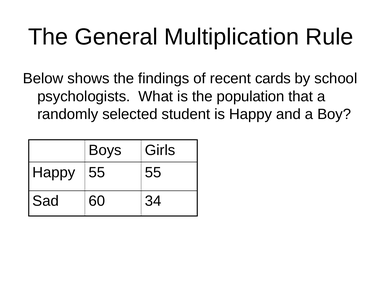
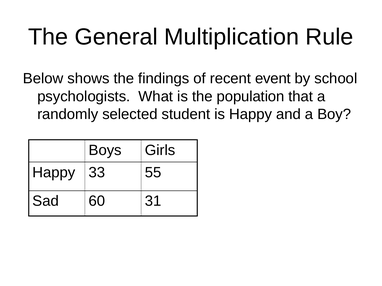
cards: cards -> event
Happy 55: 55 -> 33
34: 34 -> 31
